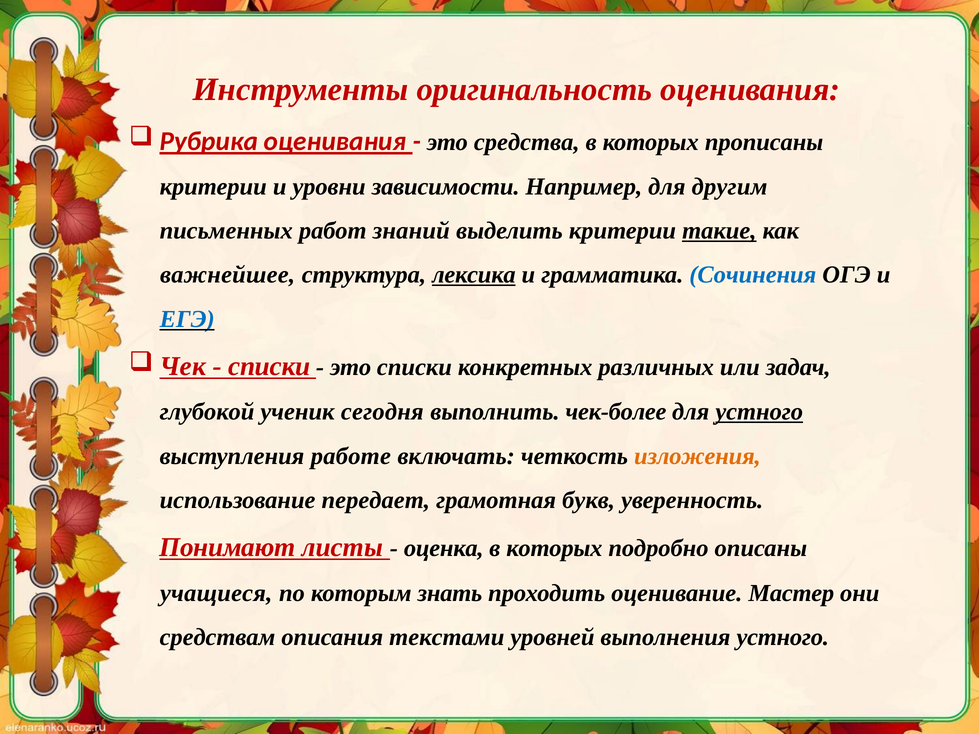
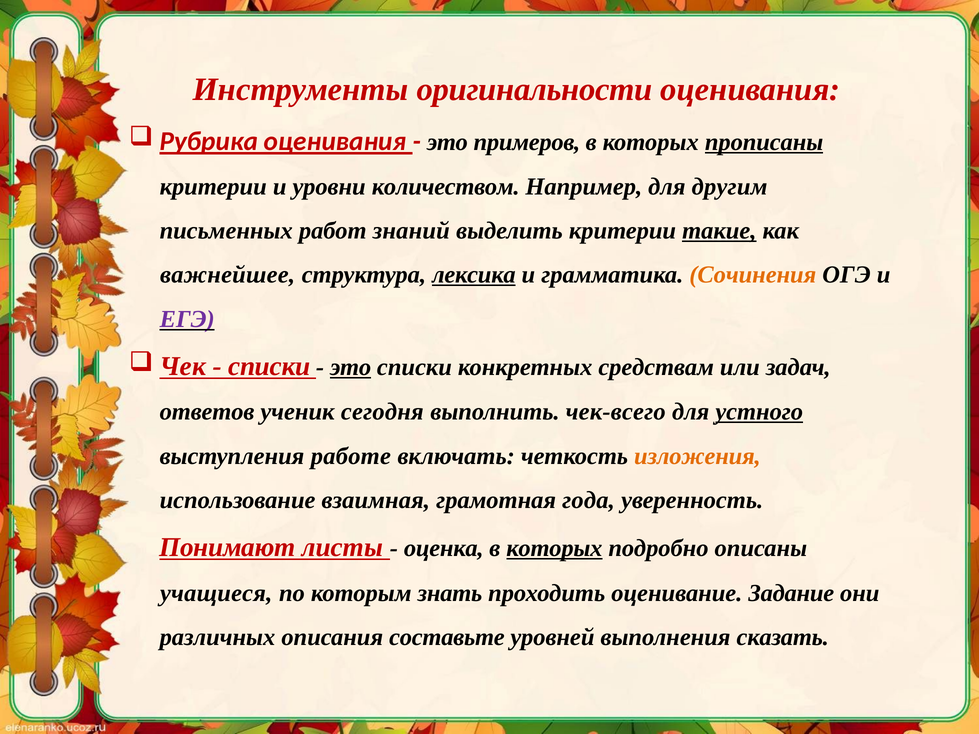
оригинальность: оригинальность -> оригинальности
средства: средства -> примеров
прописаны underline: none -> present
зависимости: зависимости -> количеством
Сочинения colour: blue -> orange
ЕГЭ colour: blue -> purple
это at (351, 367) underline: none -> present
различных: различных -> средствам
глубокой: глубокой -> ответов
чек-более: чек-более -> чек-всего
передает: передает -> взаимная
букв: букв -> года
которых at (554, 549) underline: none -> present
Мастер: Мастер -> Задание
средствам: средствам -> различных
текстами: текстами -> составьте
выполнения устного: устного -> сказать
